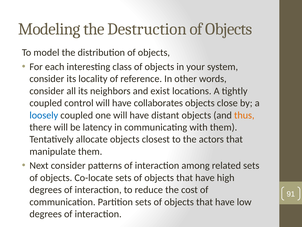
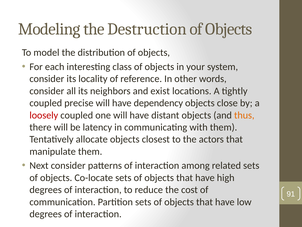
control: control -> precise
collaborates: collaborates -> dependency
loosely colour: blue -> red
